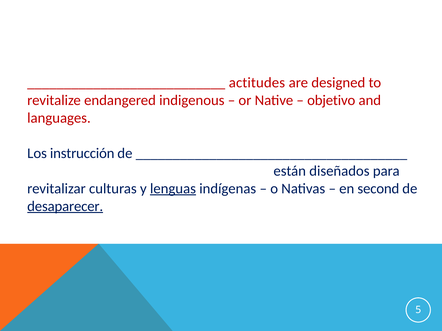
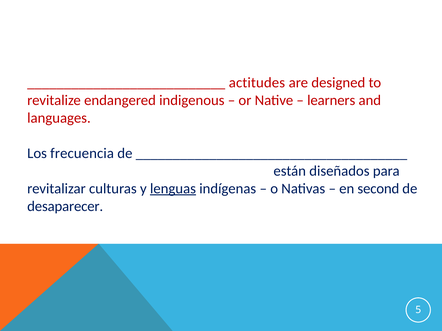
objetivo: objetivo -> learners
instrucción: instrucción -> frecuencia
desaparecer underline: present -> none
